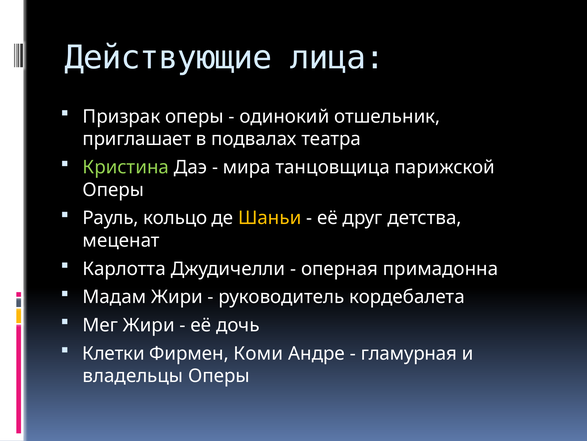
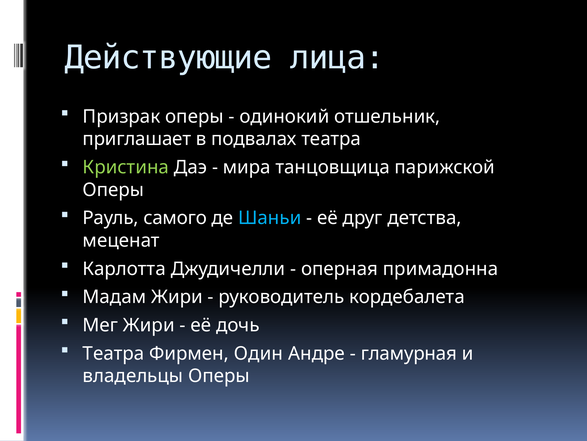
кольцо: кольцо -> самого
Шаньи colour: yellow -> light blue
Клетки at (114, 353): Клетки -> Театра
Коми: Коми -> Один
